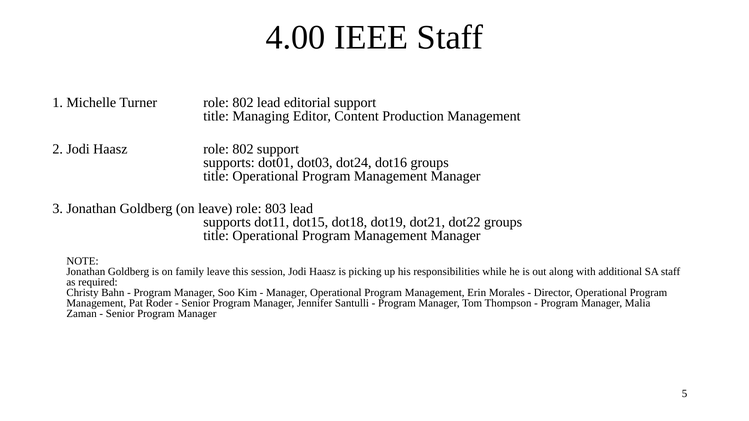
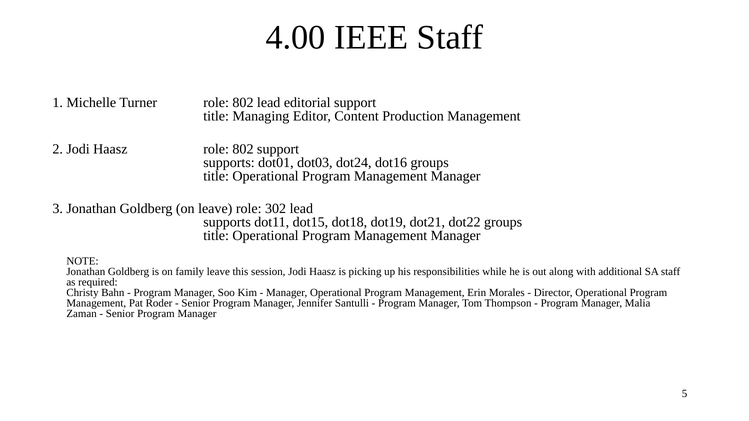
803: 803 -> 302
